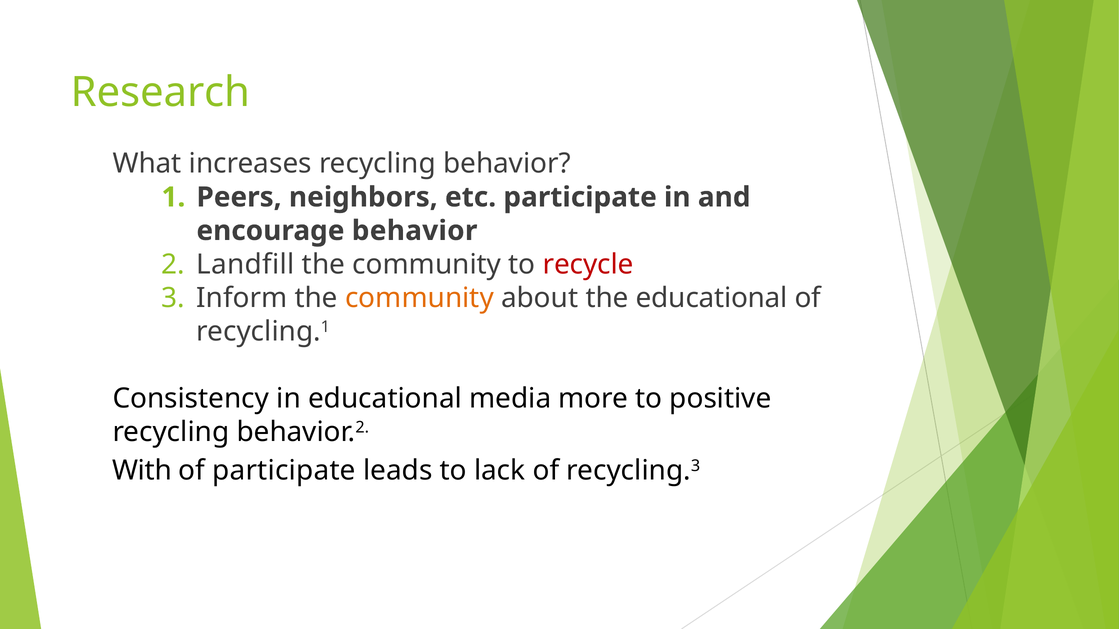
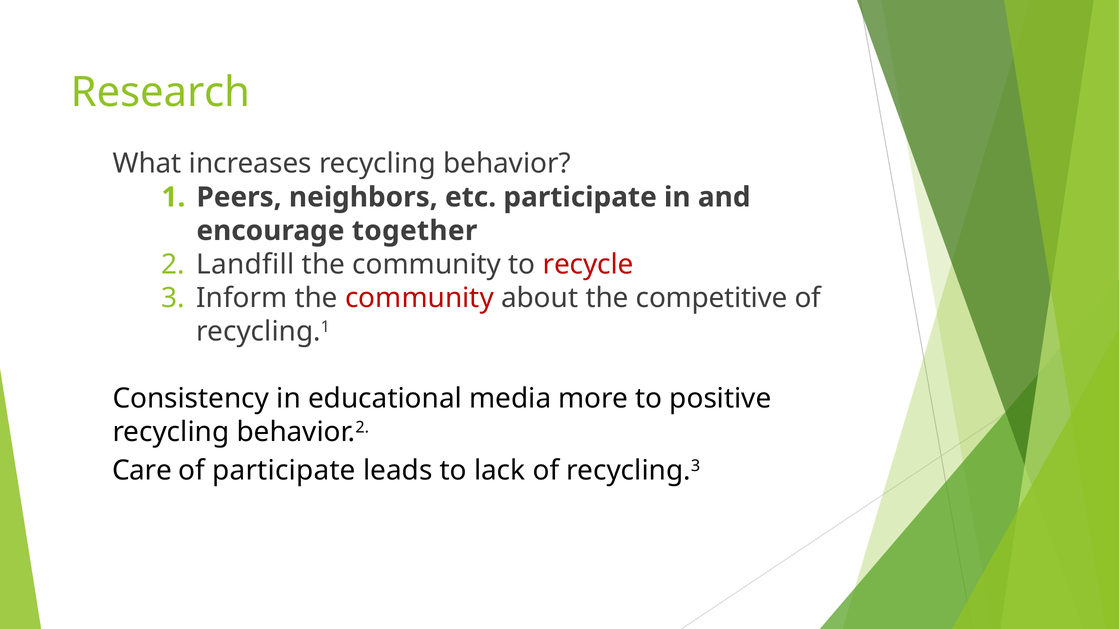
encourage behavior: behavior -> together
community at (419, 298) colour: orange -> red
the educational: educational -> competitive
With: With -> Care
